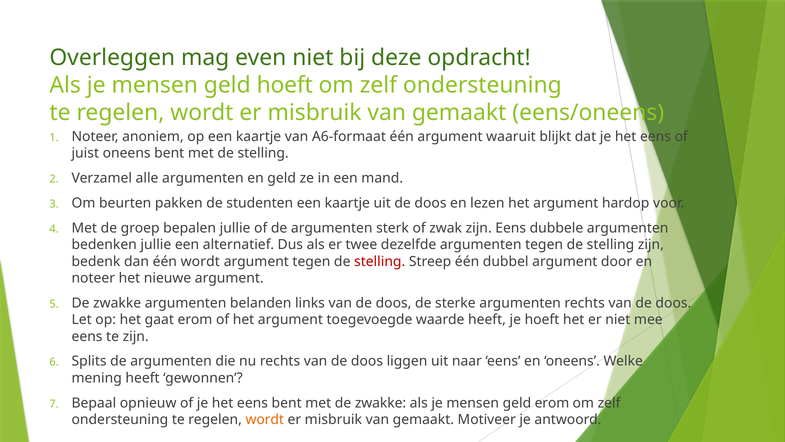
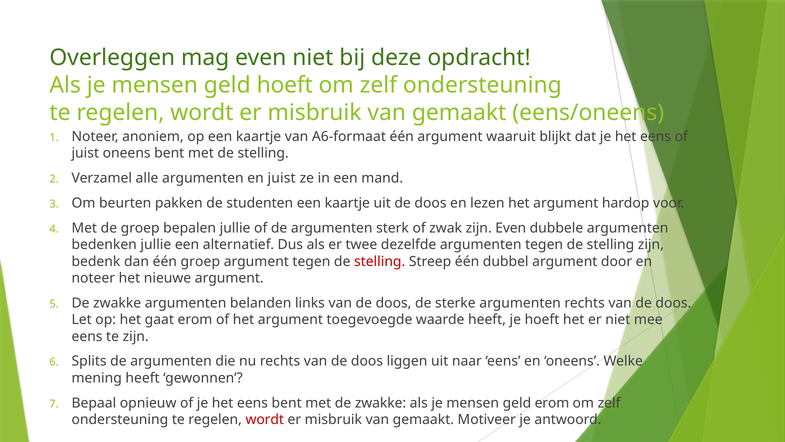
en geld: geld -> juist
zijn Eens: Eens -> Even
één wordt: wordt -> groep
wordt at (265, 419) colour: orange -> red
